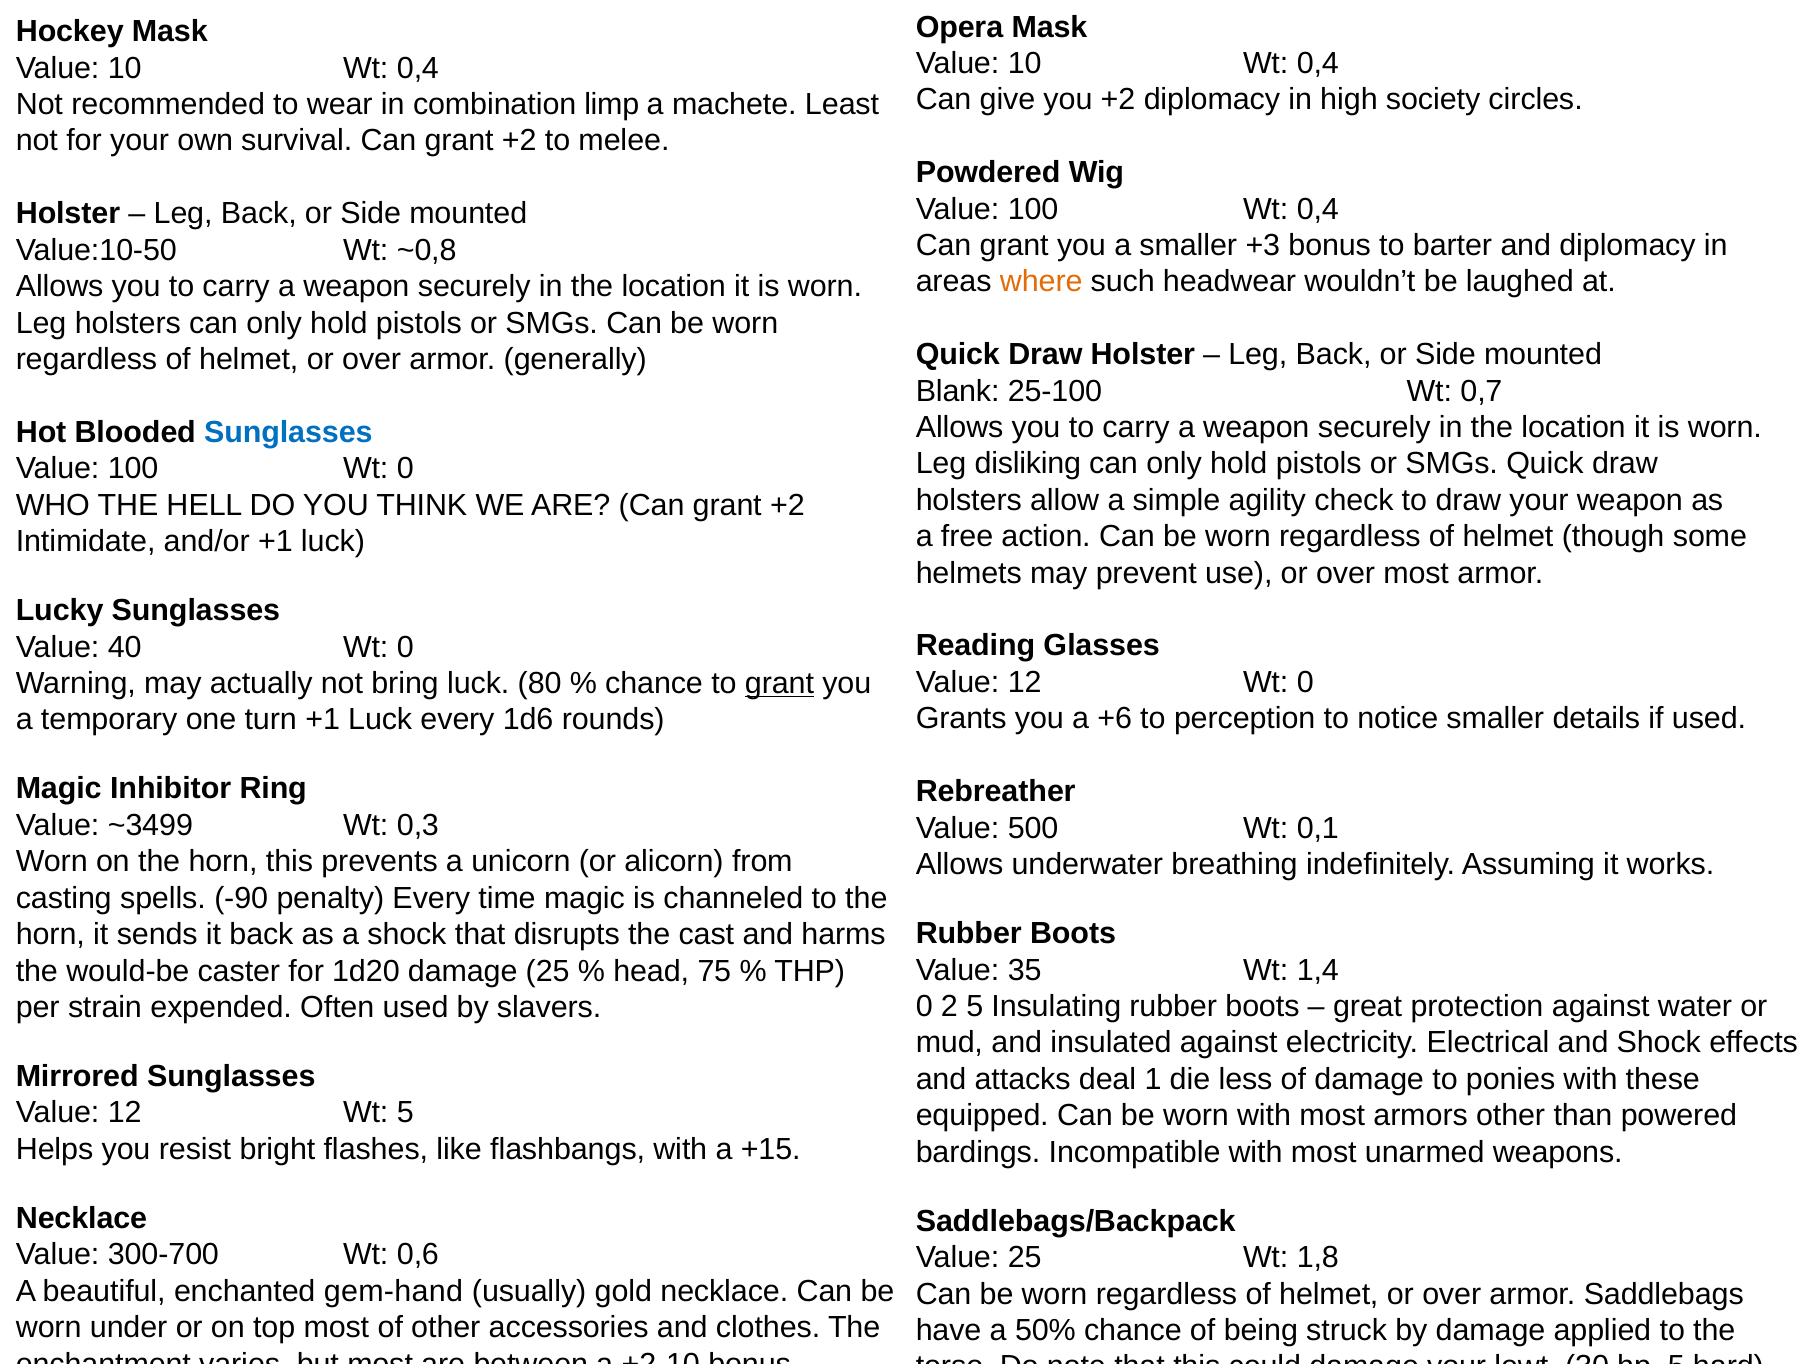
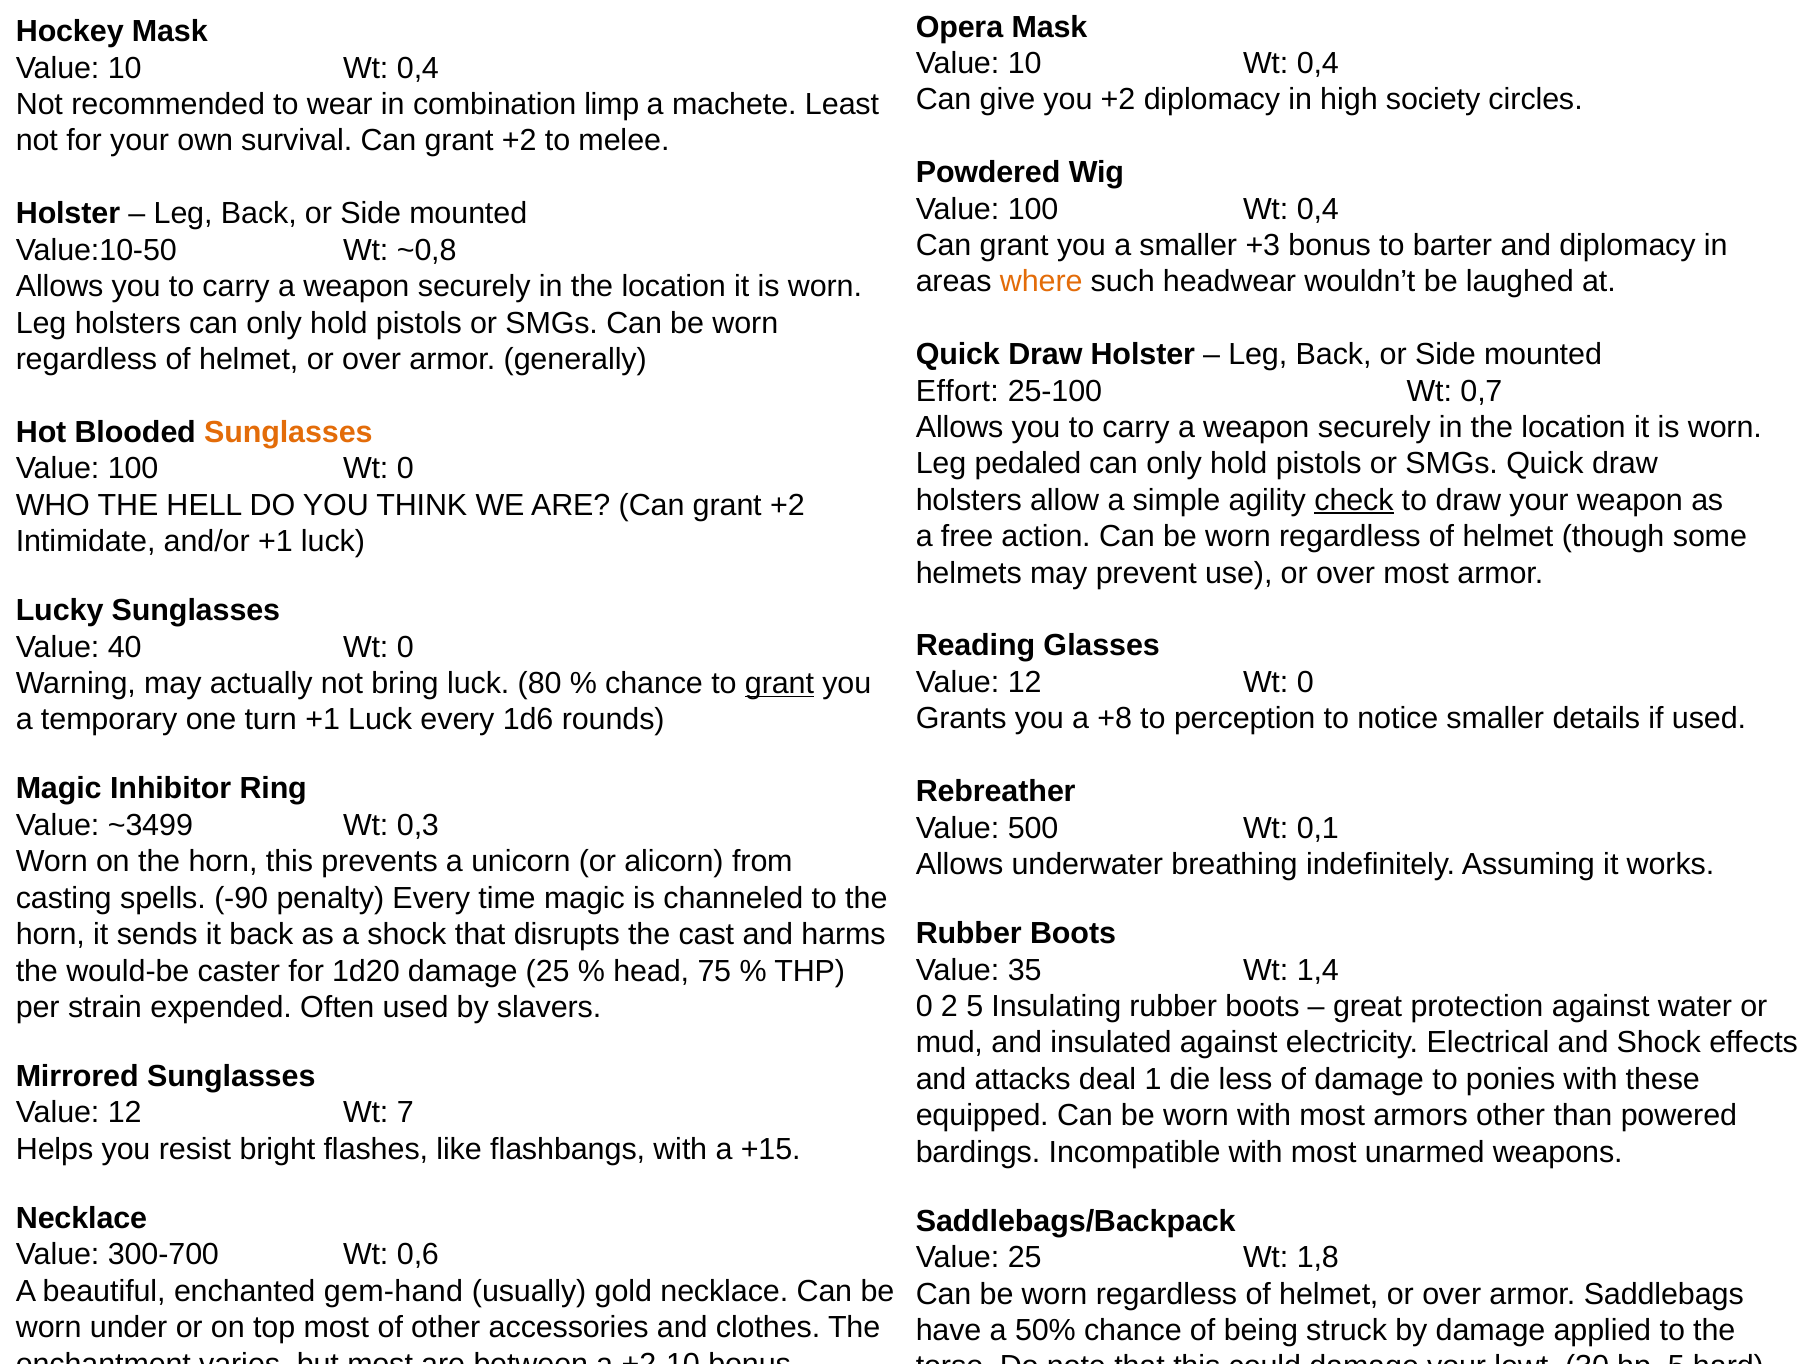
Blank: Blank -> Effort
Sunglasses at (288, 432) colour: blue -> orange
disliking: disliking -> pedaled
check underline: none -> present
+6: +6 -> +8
Wt 5: 5 -> 7
